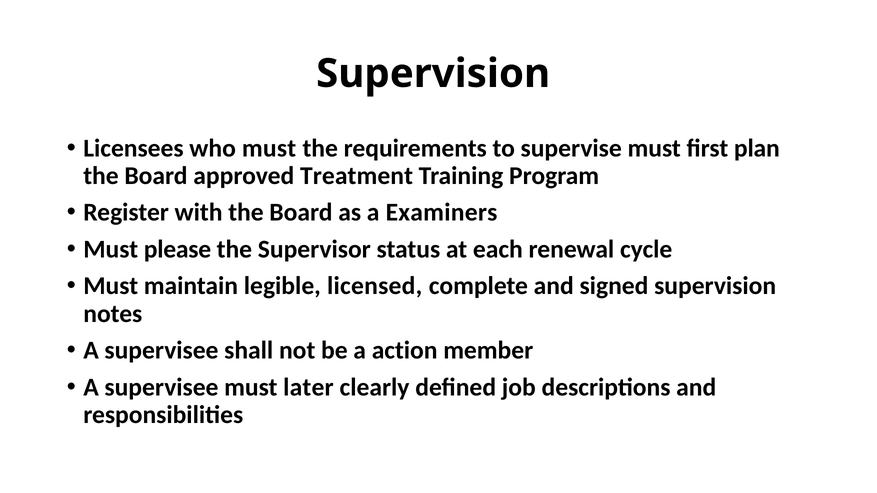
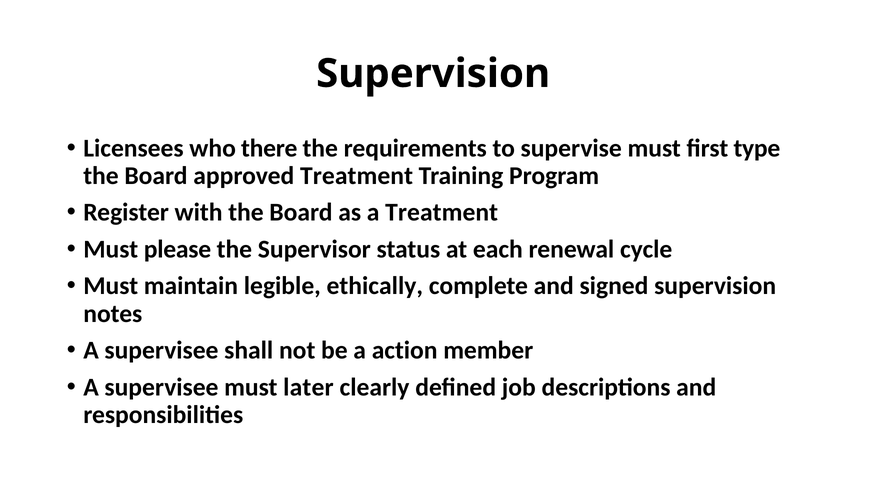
who must: must -> there
plan: plan -> type
a Examiners: Examiners -> Treatment
licensed: licensed -> ethically
